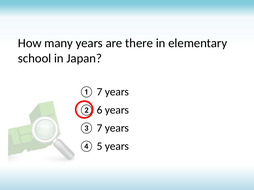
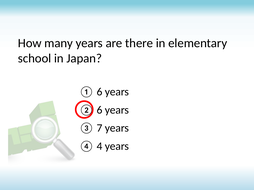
① 7: 7 -> 6
5: 5 -> 4
